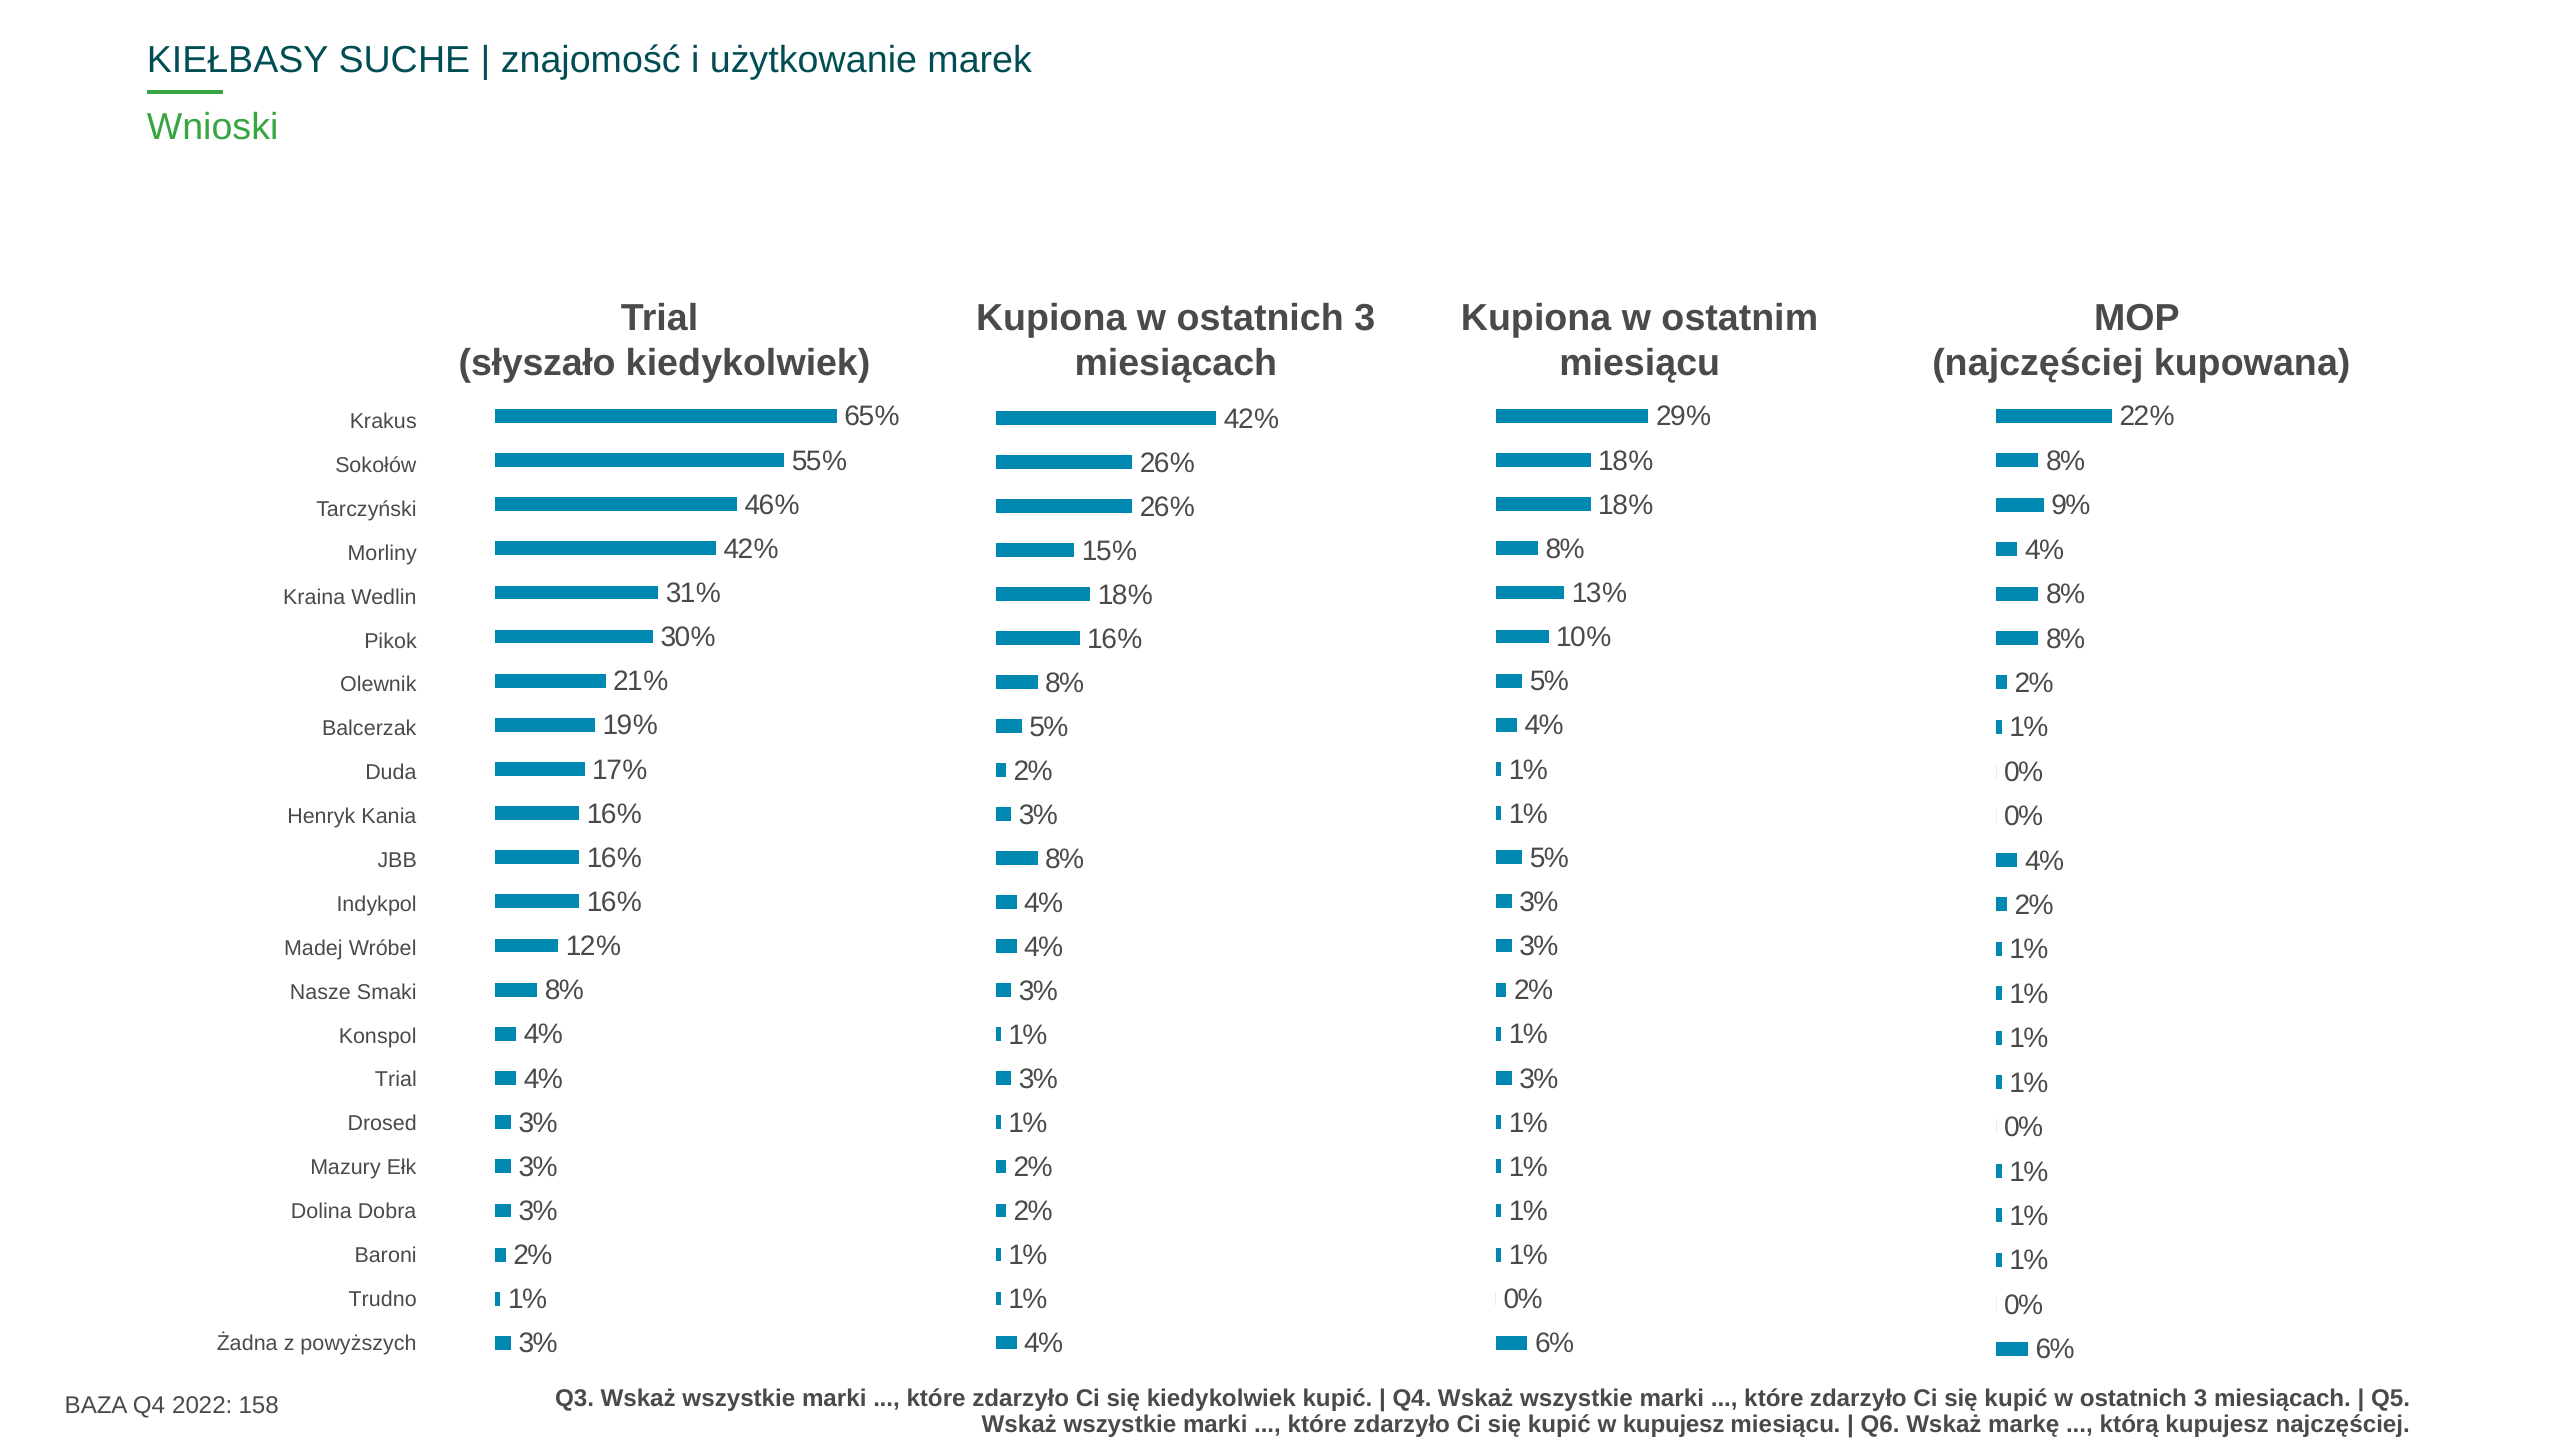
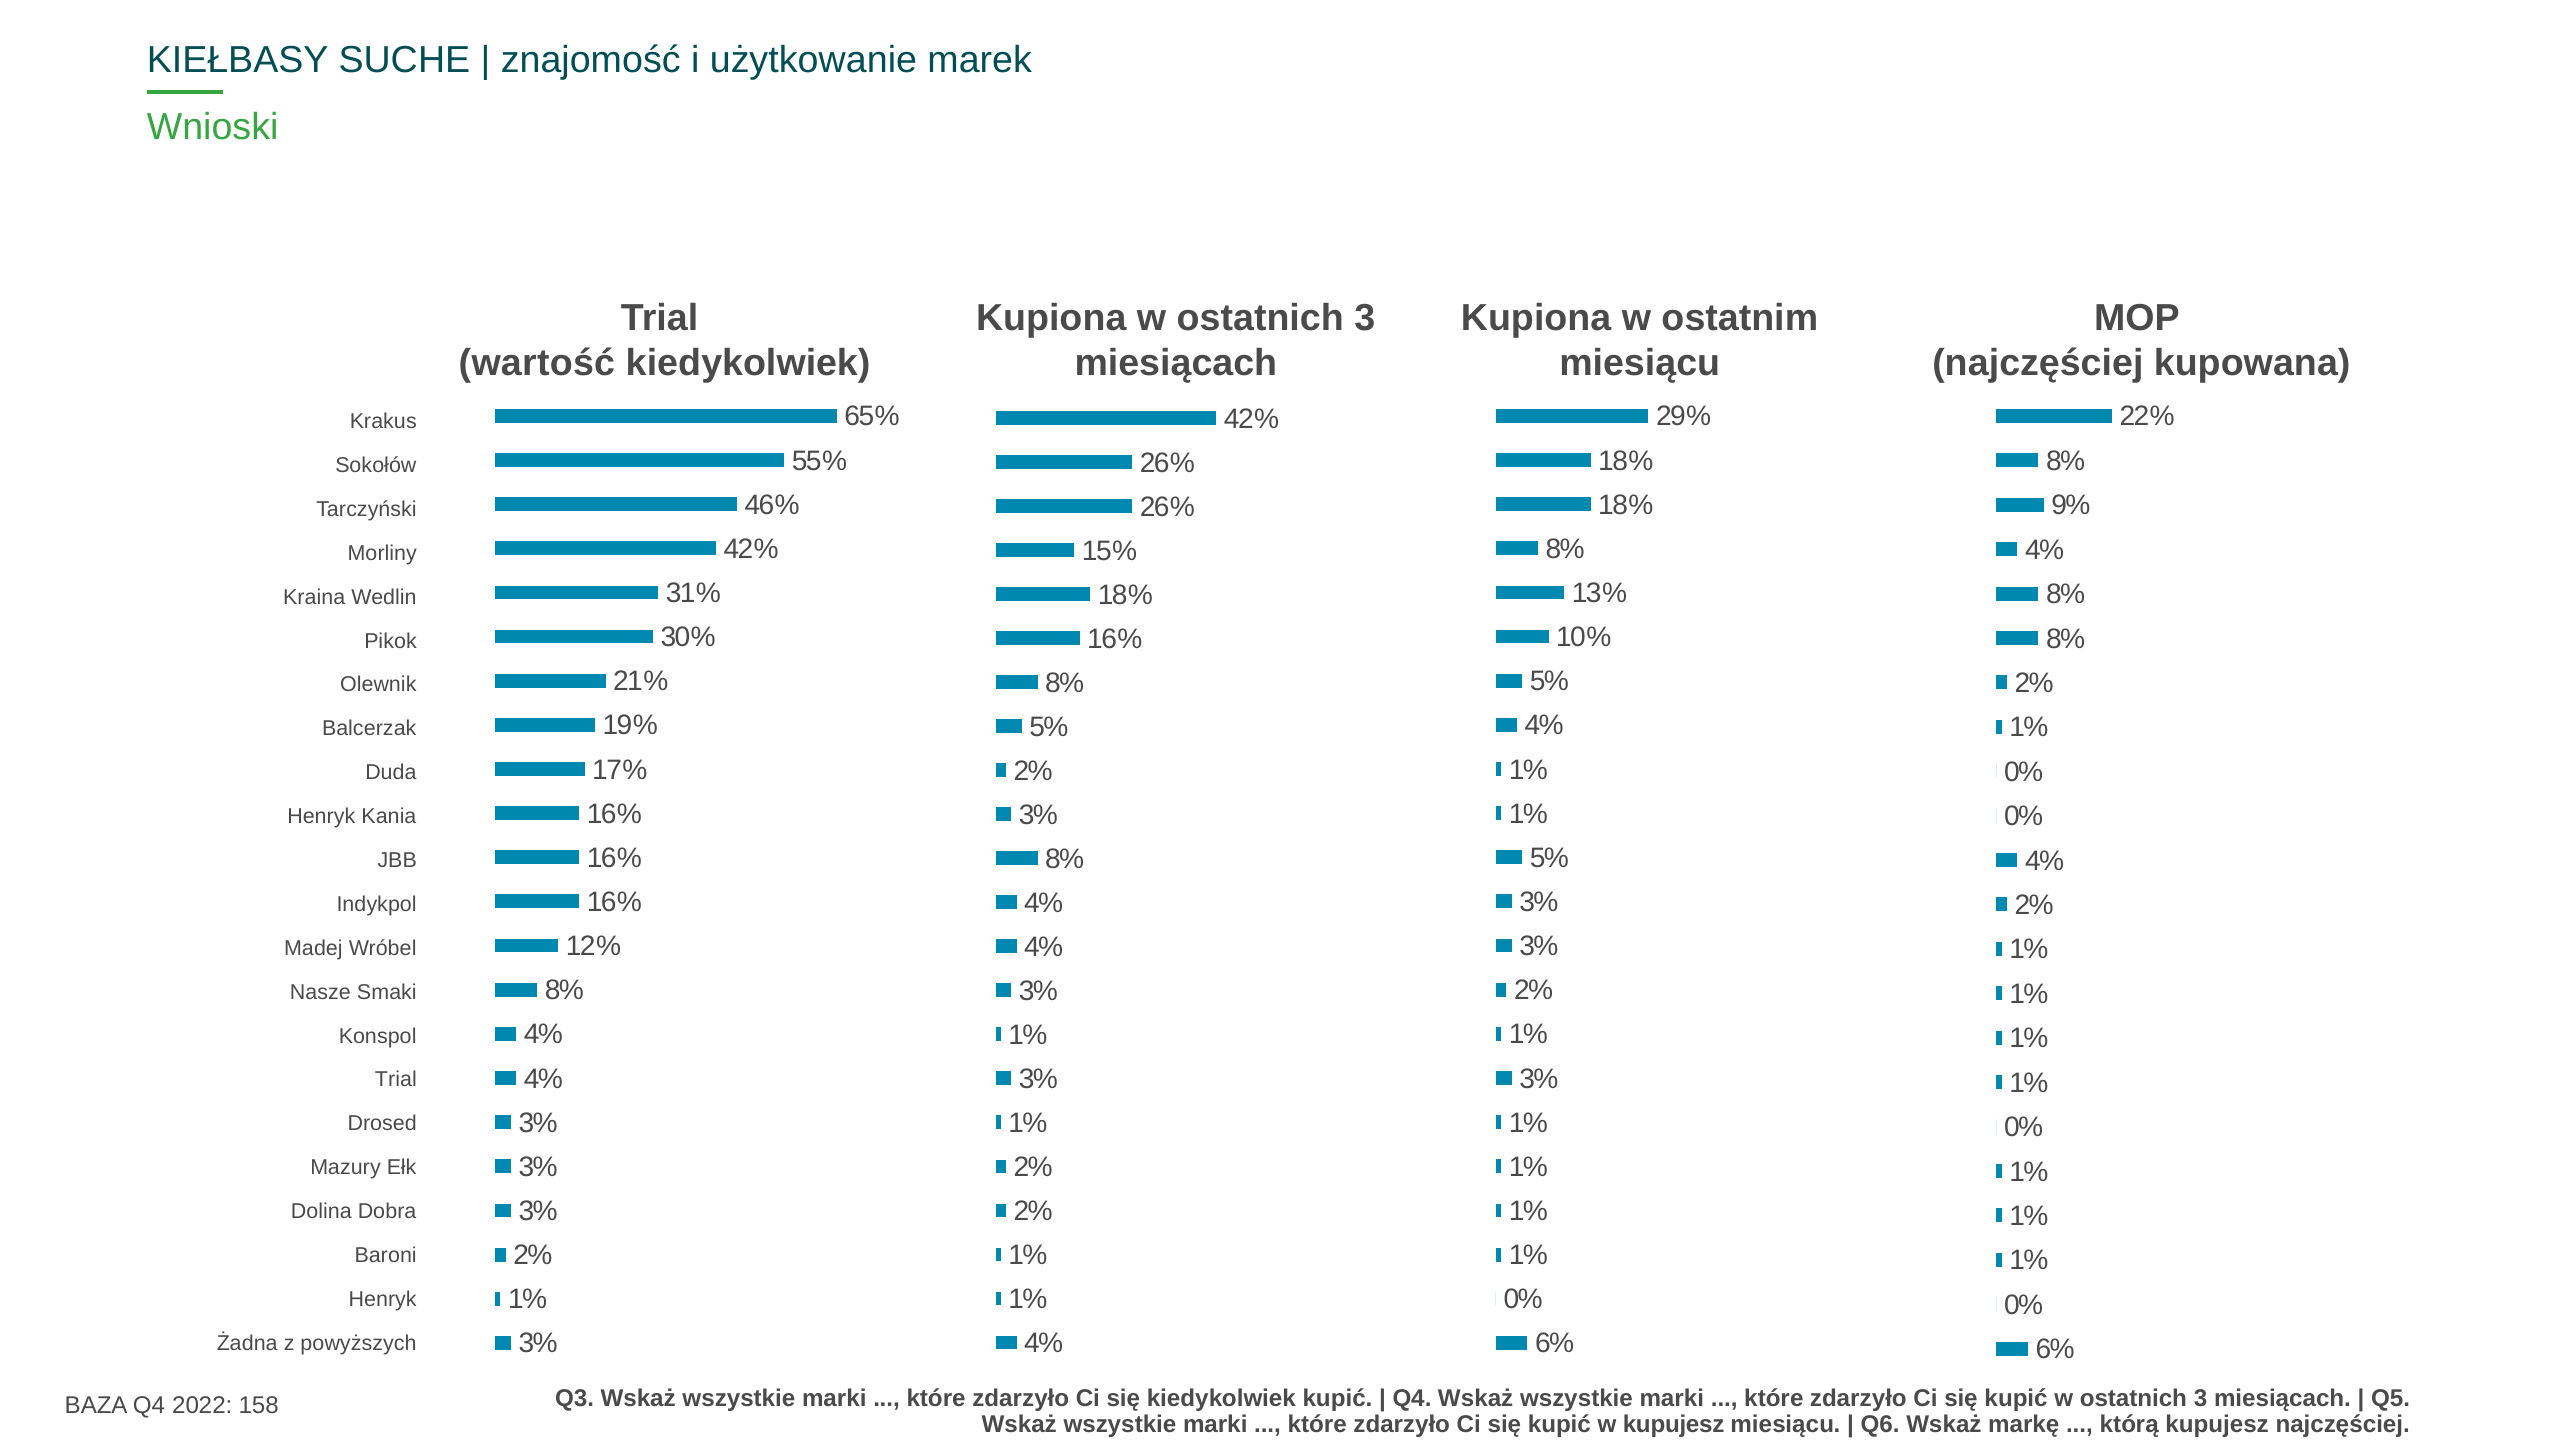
słyszało: słyszało -> wartość
Trudno at (383, 1299): Trudno -> Henryk
